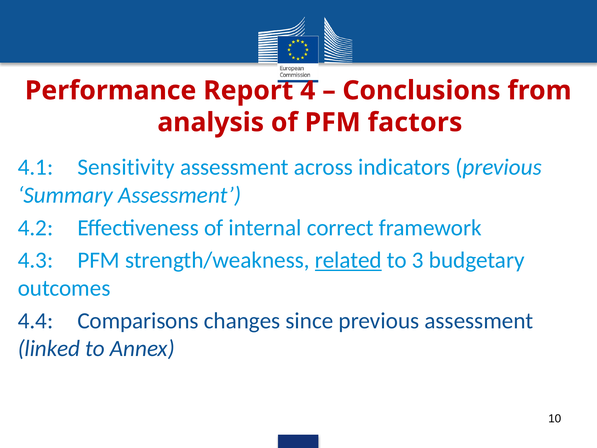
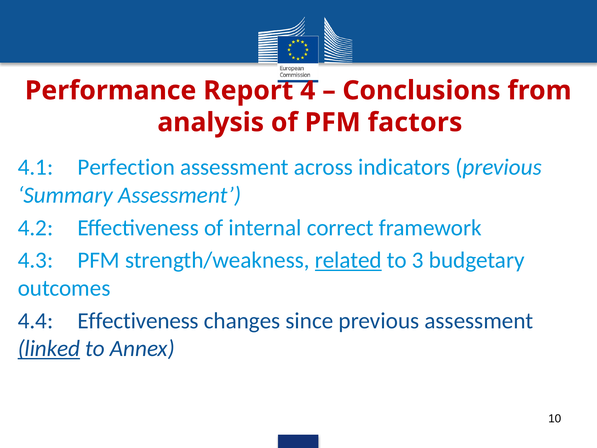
Sensitivity: Sensitivity -> Perfection
4.4 Comparisons: Comparisons -> Effectiveness
linked underline: none -> present
